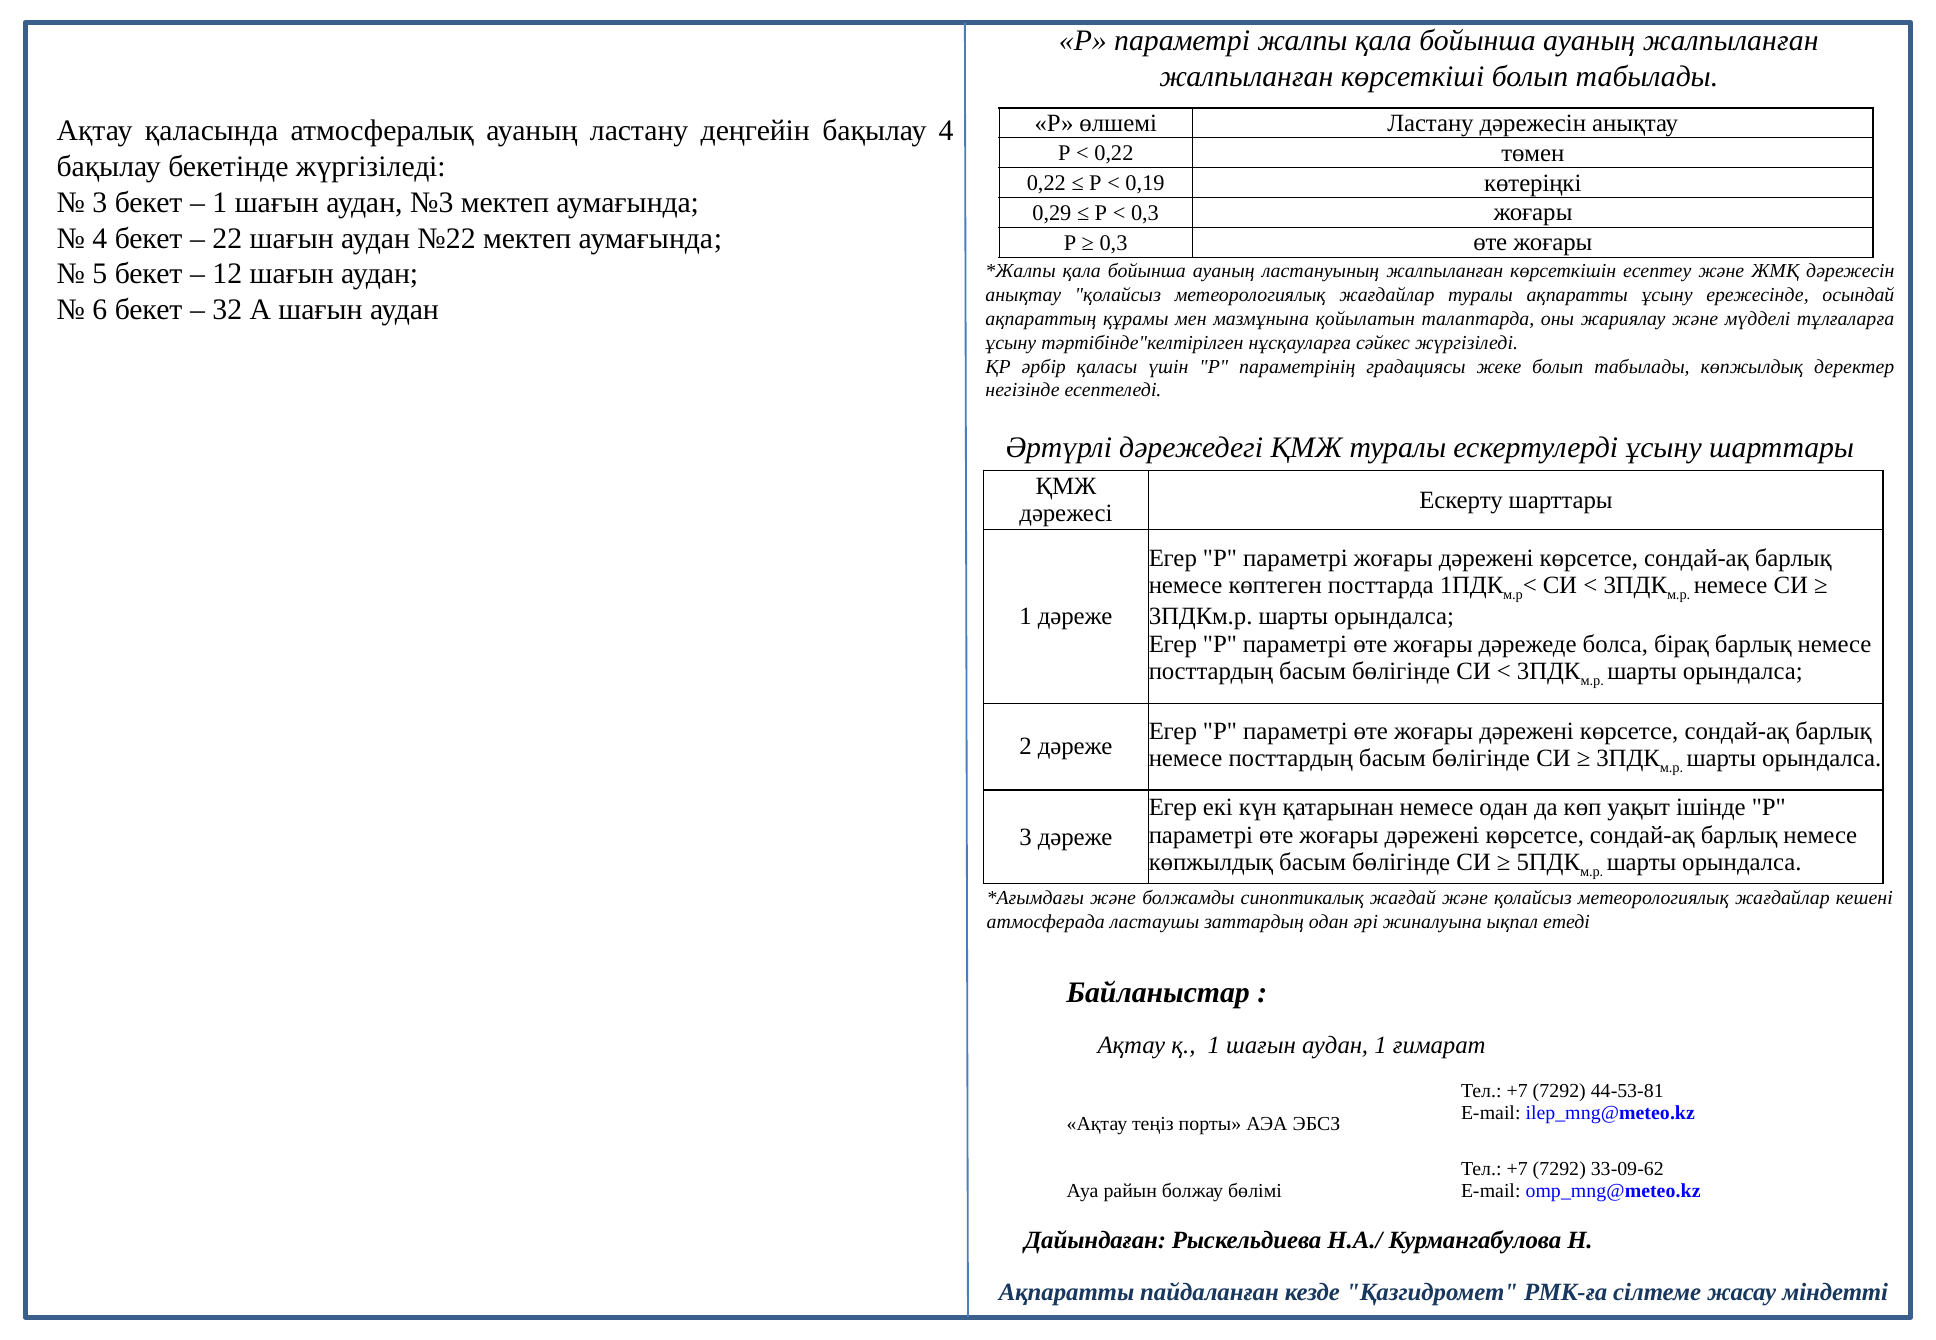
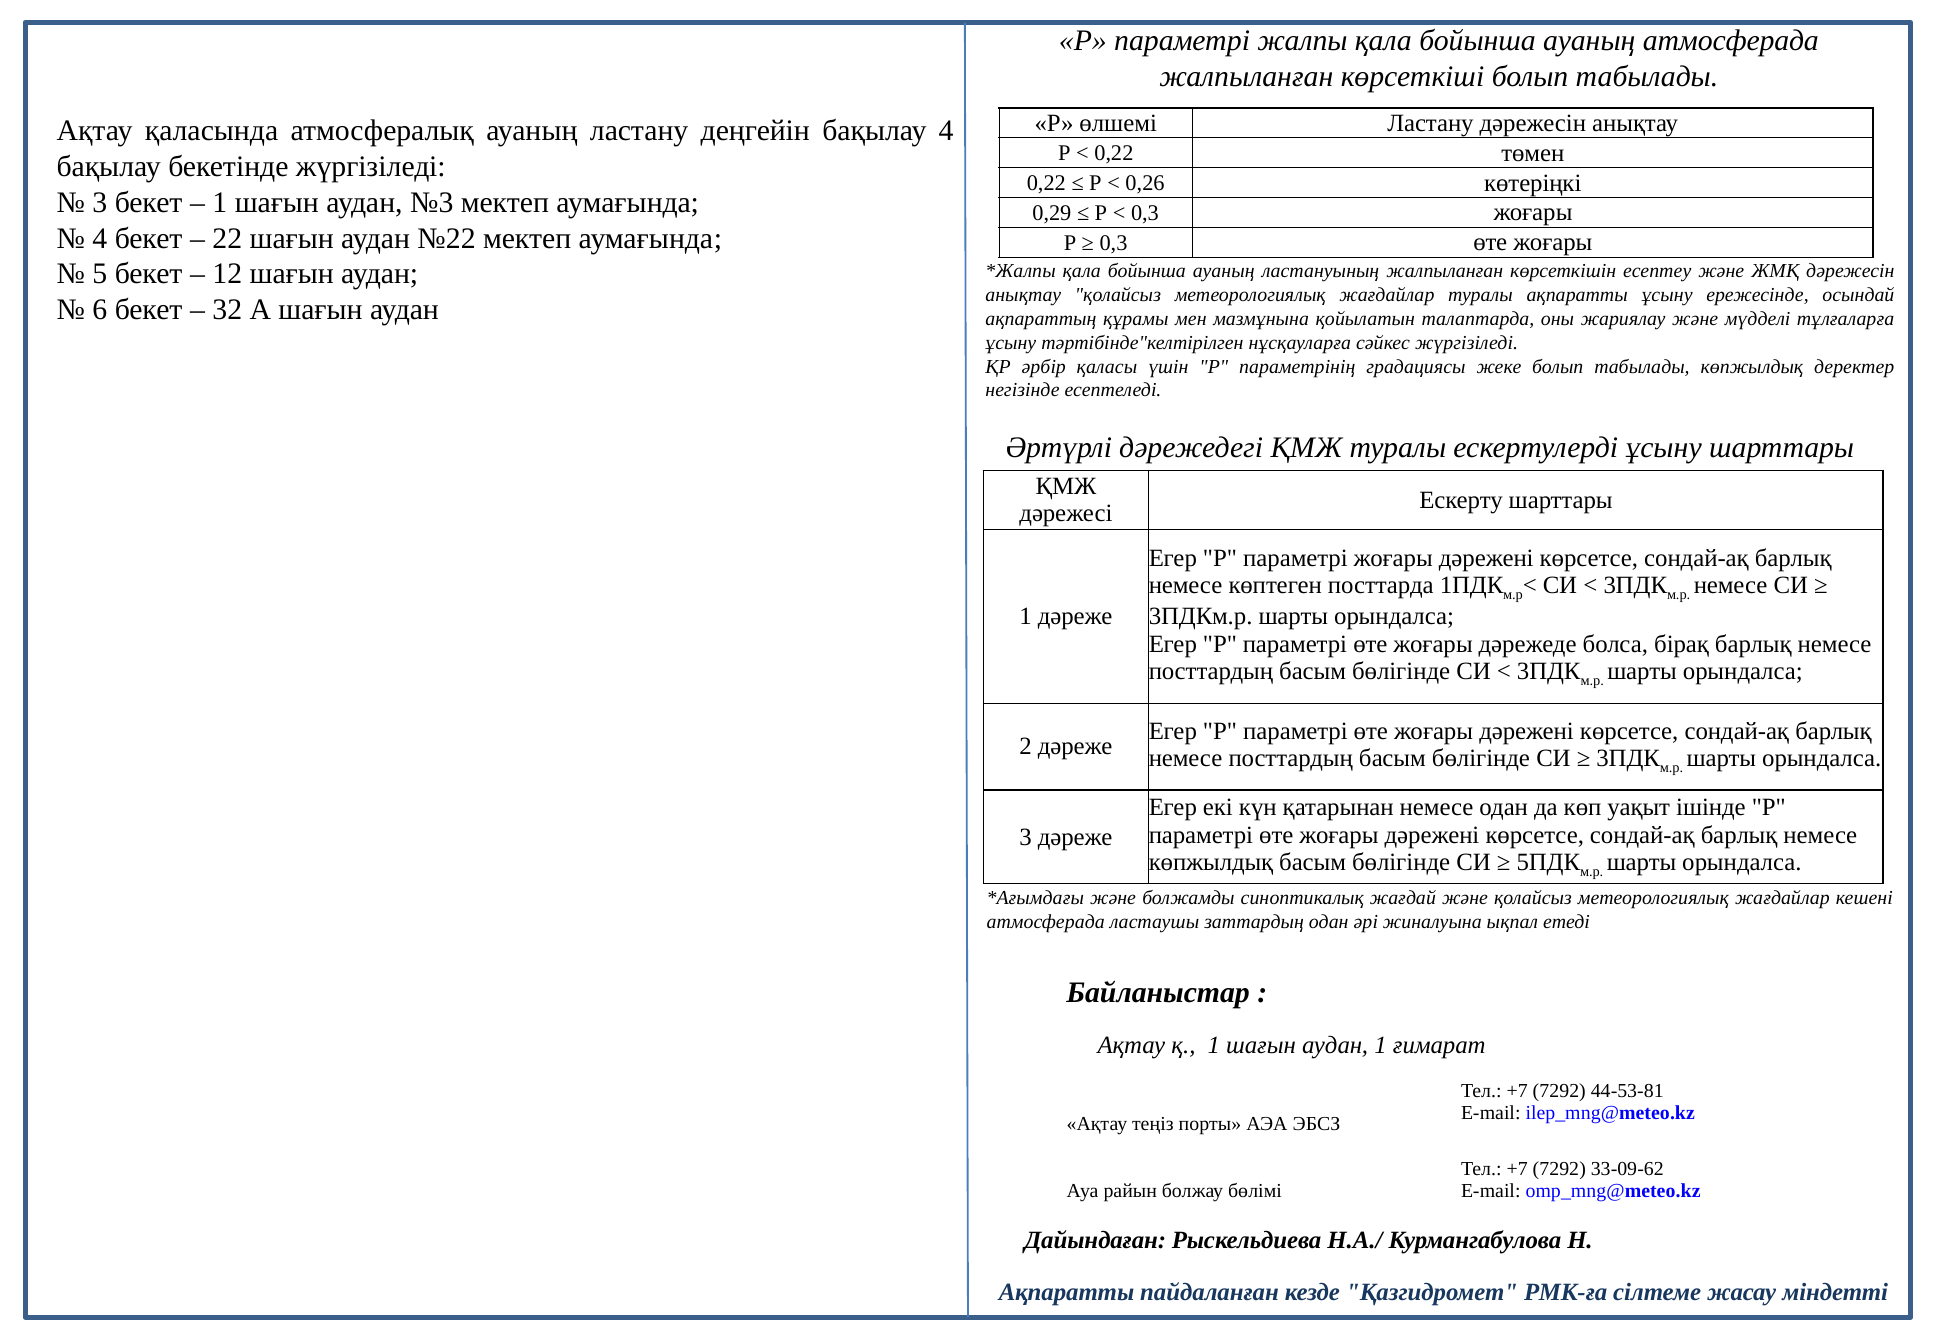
ауаның жалпыланған: жалпыланған -> атмосферада
0,19: 0,19 -> 0,26
